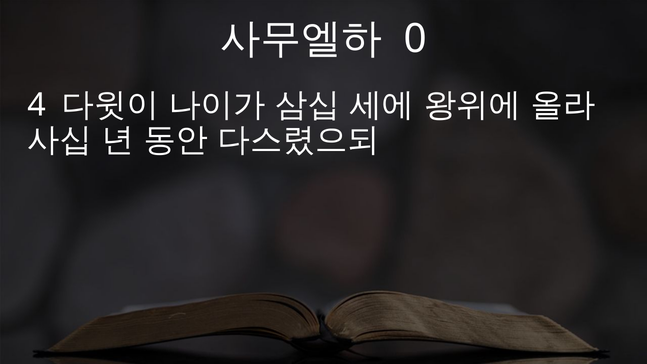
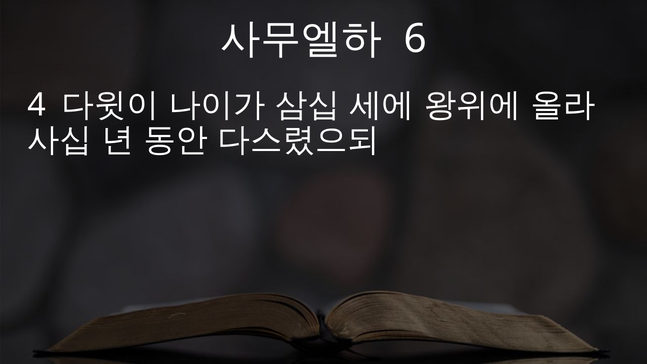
0: 0 -> 6
